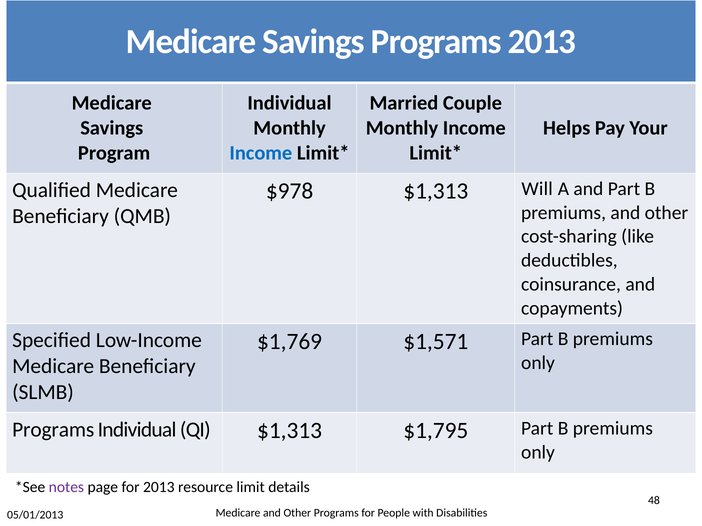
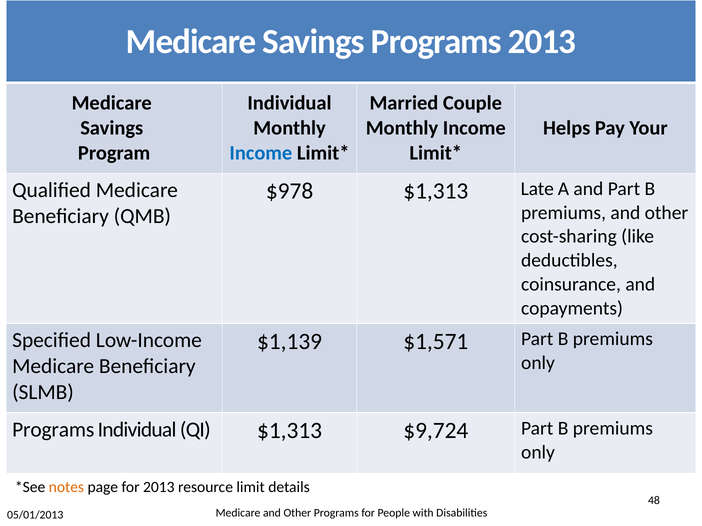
Will: Will -> Late
$1,769: $1,769 -> $1,139
$1,795: $1,795 -> $9,724
notes colour: purple -> orange
